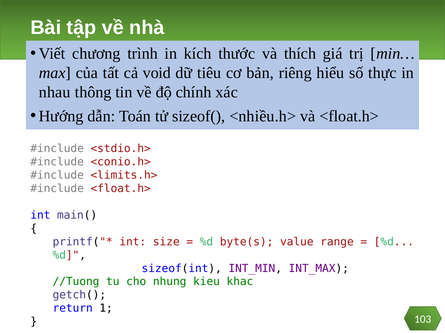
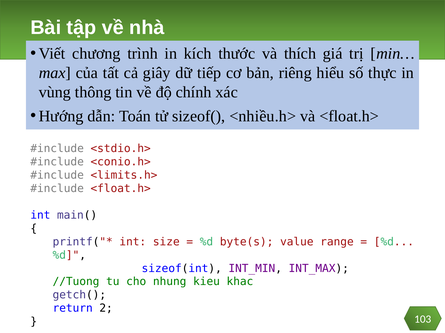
void: void -> giây
tiêu: tiêu -> tiếp
nhau: nhau -> vùng
1: 1 -> 2
